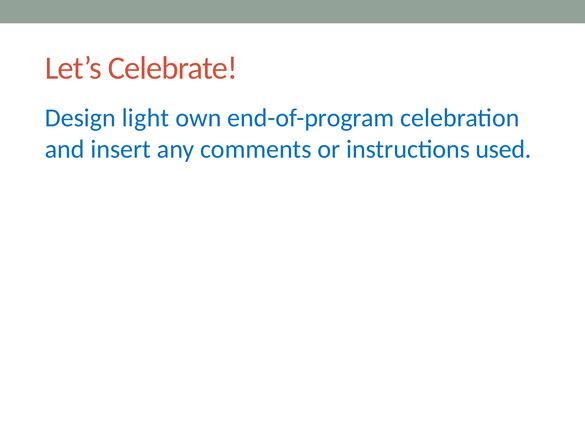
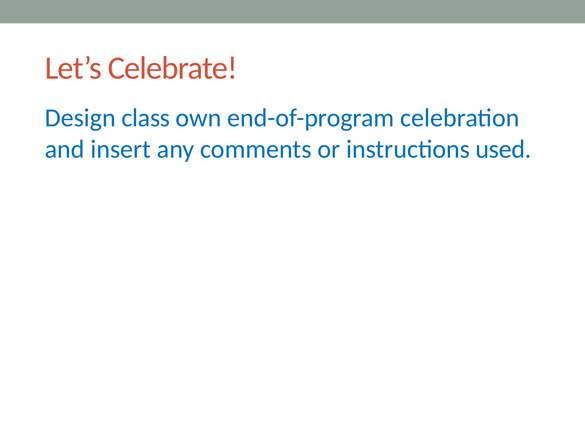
light: light -> class
